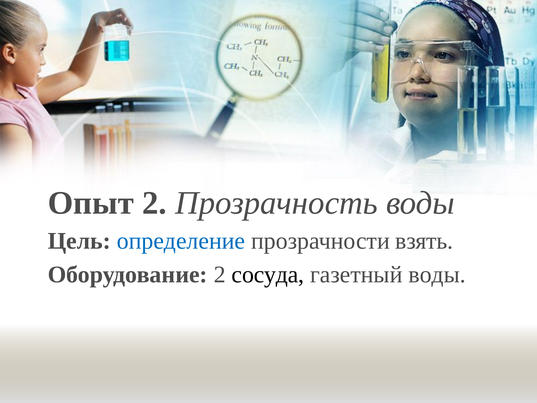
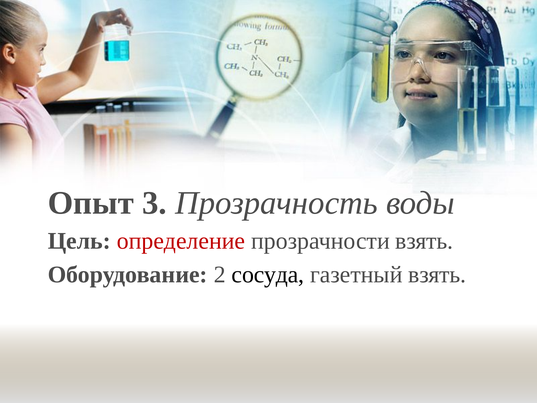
Опыт 2: 2 -> 3
определение colour: blue -> red
газетный воды: воды -> взять
